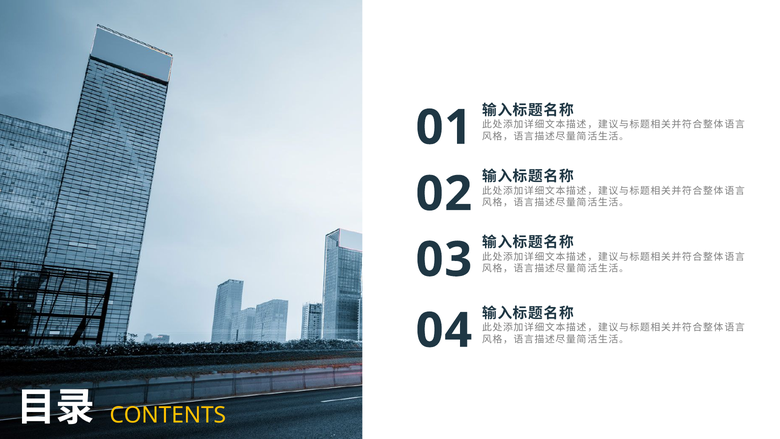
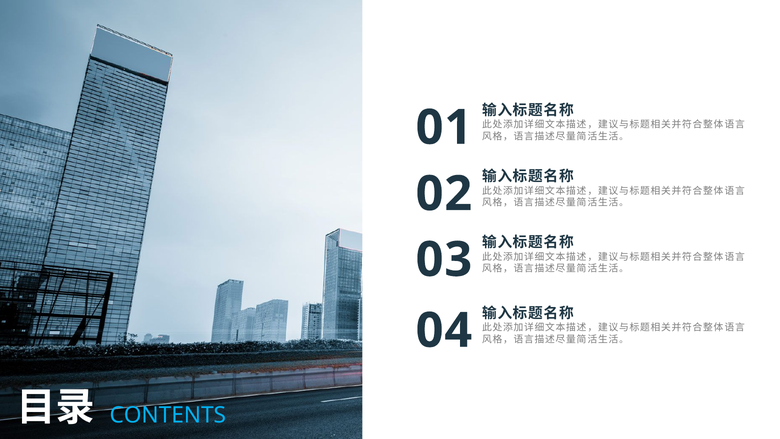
CONTENTS colour: yellow -> light blue
